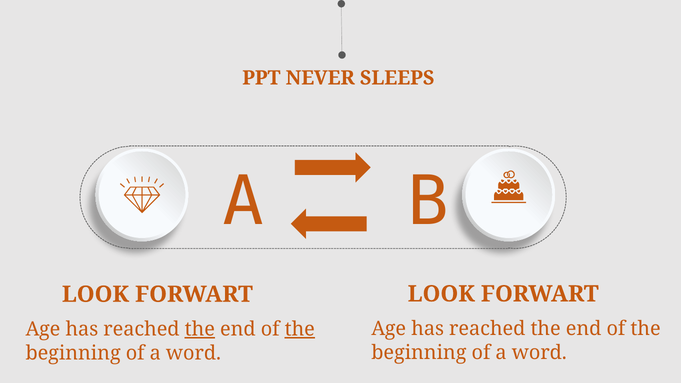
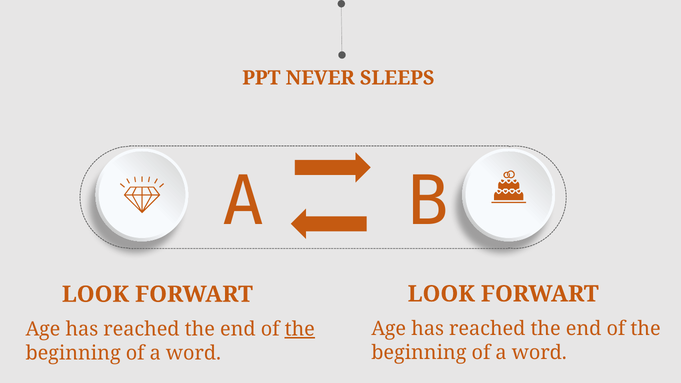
the at (200, 329) underline: present -> none
